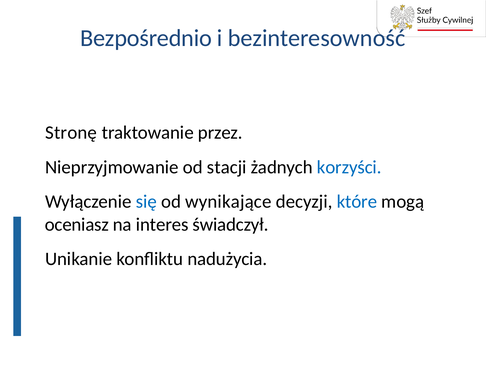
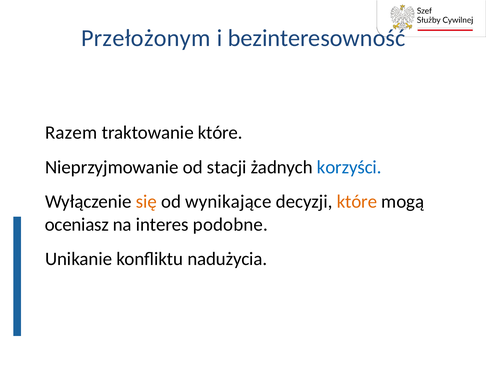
Bezpośrednio: Bezpośrednio -> Przełożonym
Stronę: Stronę -> Razem
traktowanie przez: przez -> które
się colour: blue -> orange
które at (357, 201) colour: blue -> orange
świadczył: świadczył -> podobne
